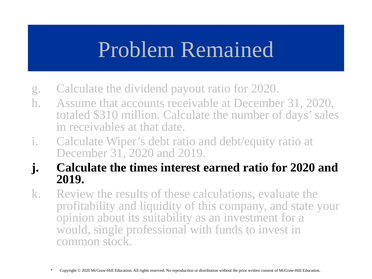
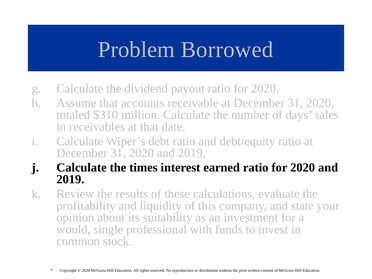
Remained: Remained -> Borrowed
